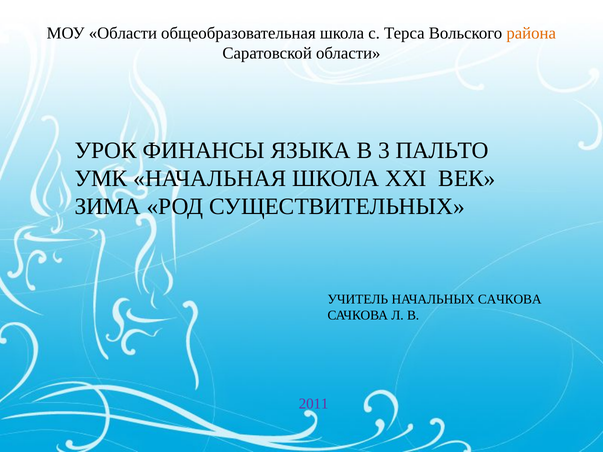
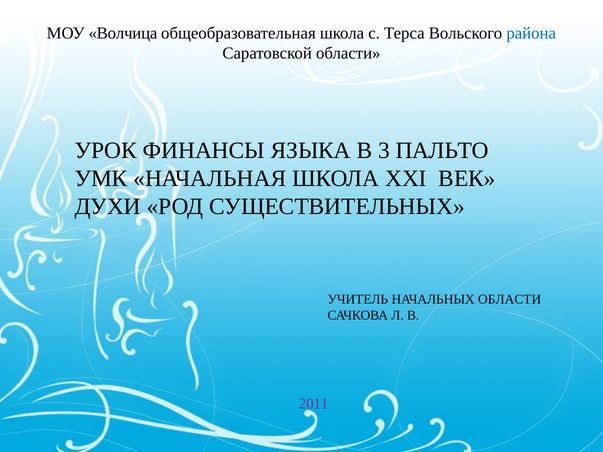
МОУ Области: Области -> Волчица
района colour: orange -> blue
ЗИМА: ЗИМА -> ДУХИ
НАЧАЛЬНЫХ САЧКОВА: САЧКОВА -> ОБЛАСТИ
